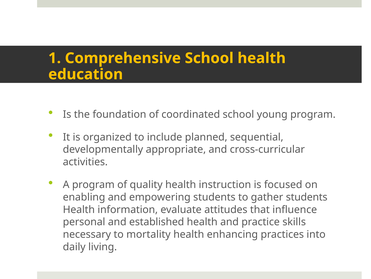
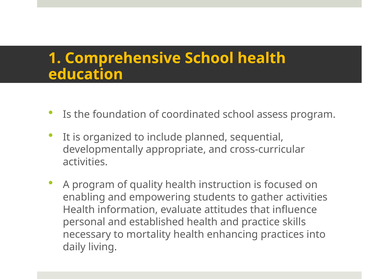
young: young -> assess
gather students: students -> activities
